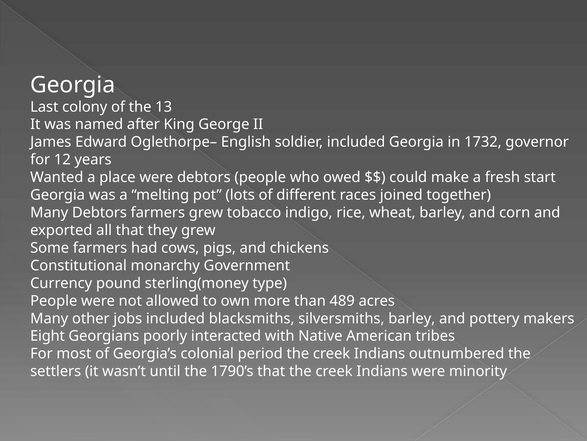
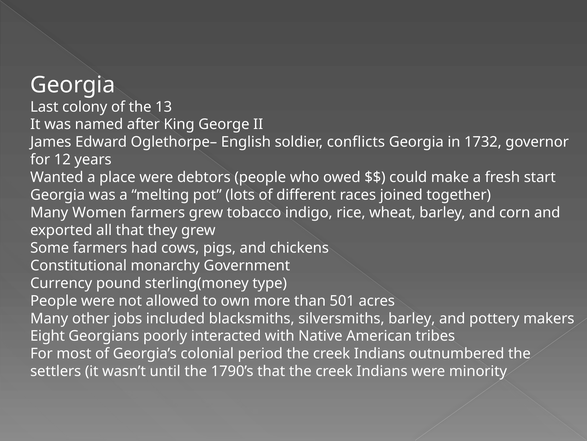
soldier included: included -> conflicts
Many Debtors: Debtors -> Women
489: 489 -> 501
